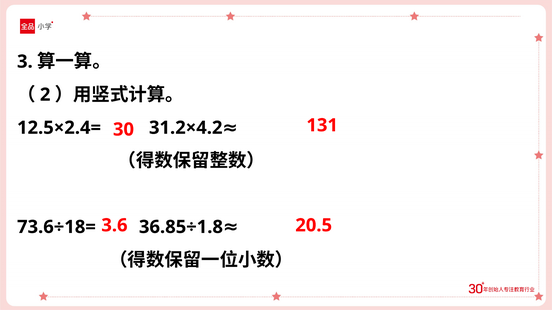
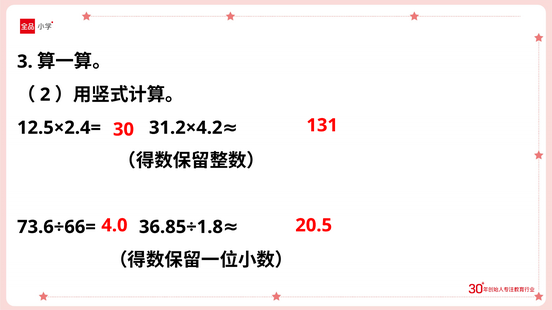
3.6: 3.6 -> 4.0
73.6÷18=: 73.6÷18= -> 73.6÷66=
